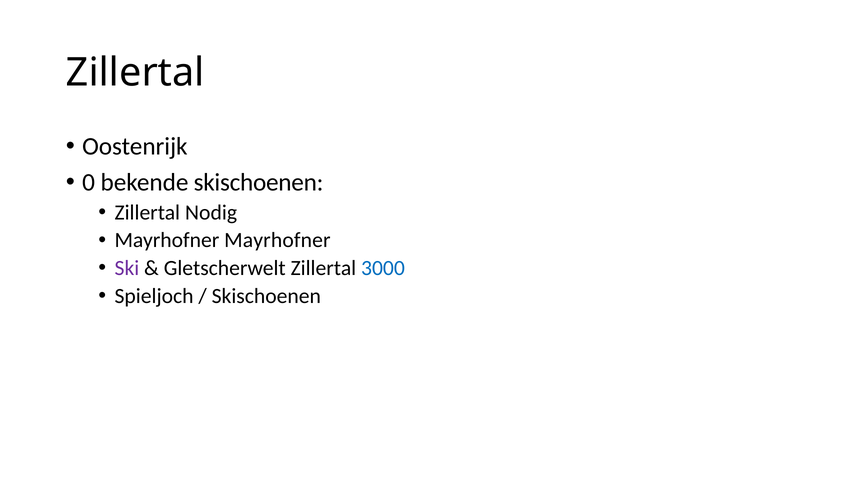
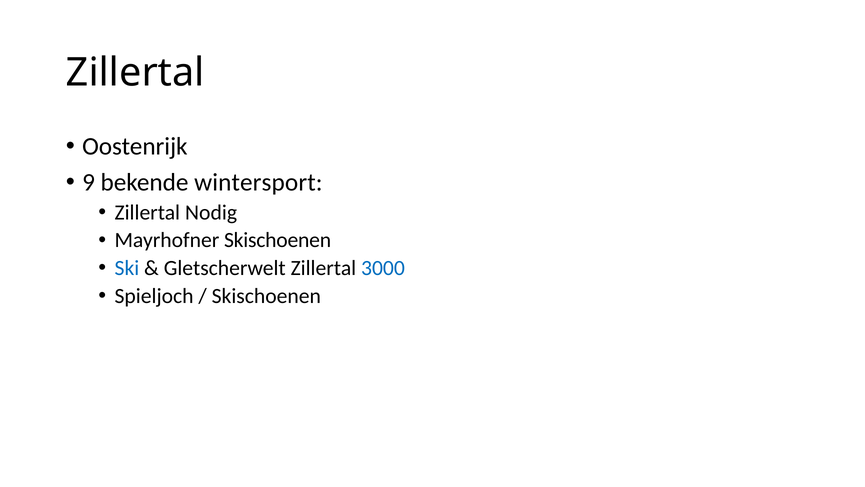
0: 0 -> 9
bekende skischoenen: skischoenen -> wintersport
Mayrhofner Mayrhofner: Mayrhofner -> Skischoenen
Ski colour: purple -> blue
